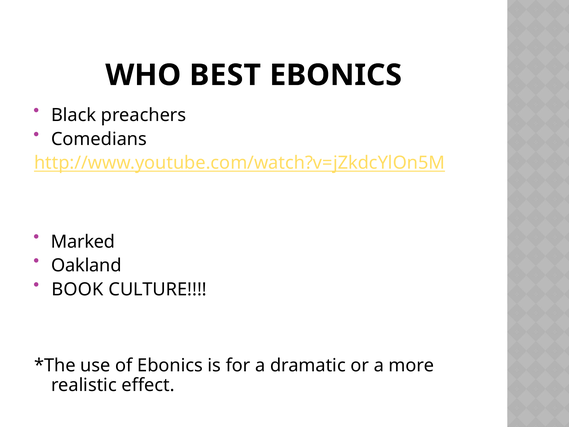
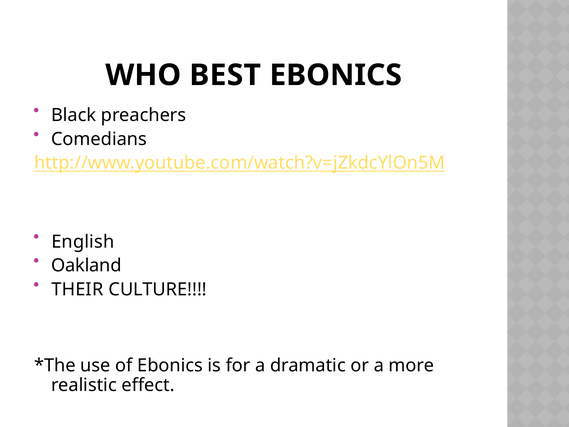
Marked: Marked -> English
BOOK: BOOK -> THEIR
